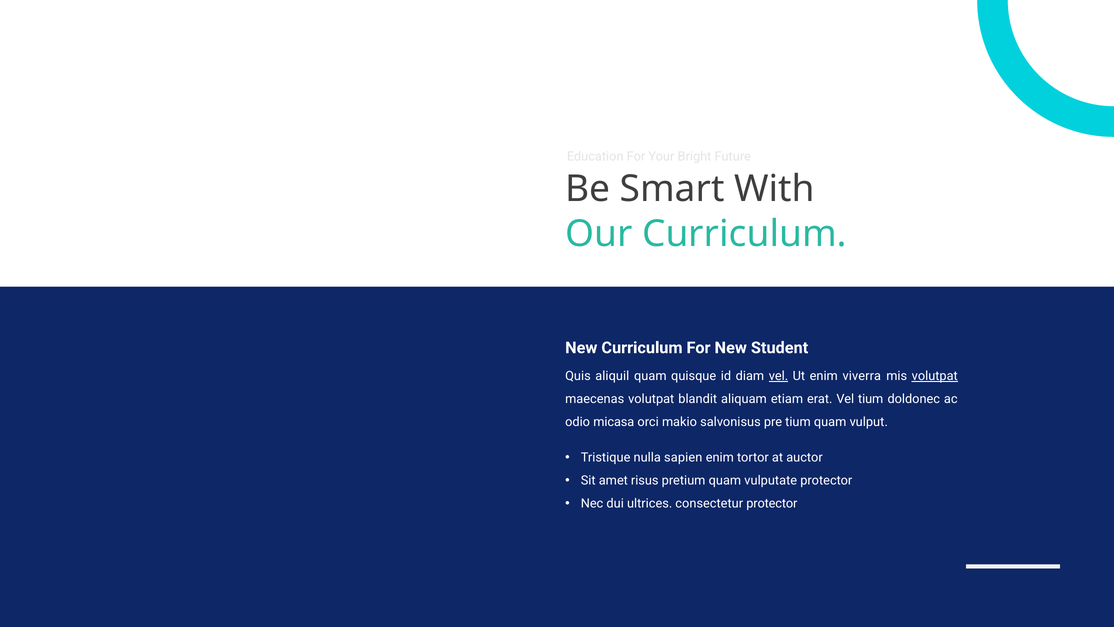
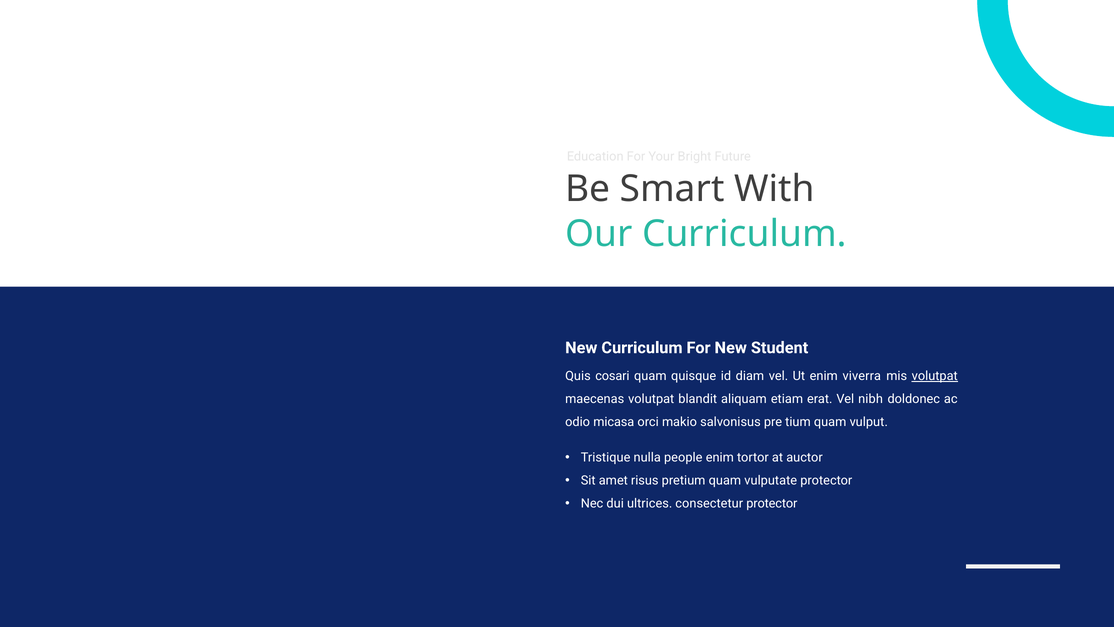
aliquil: aliquil -> cosari
vel at (778, 376) underline: present -> none
Vel tium: tium -> nibh
sapien: sapien -> people
